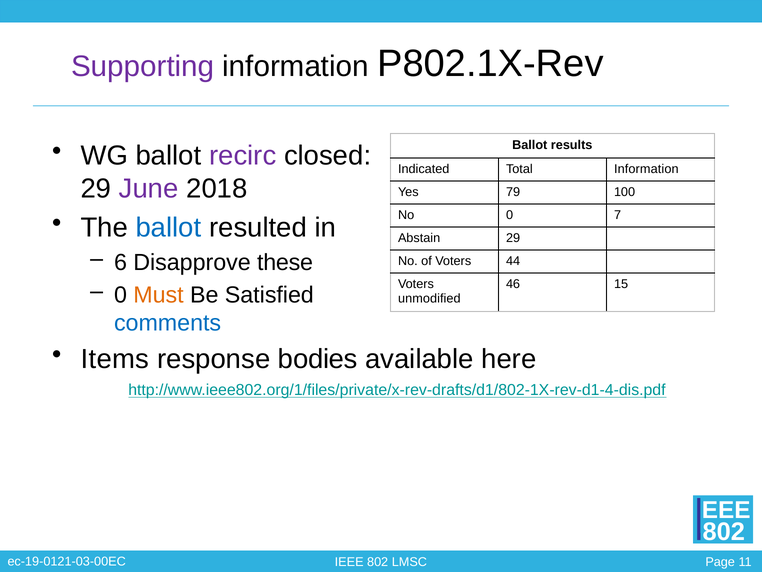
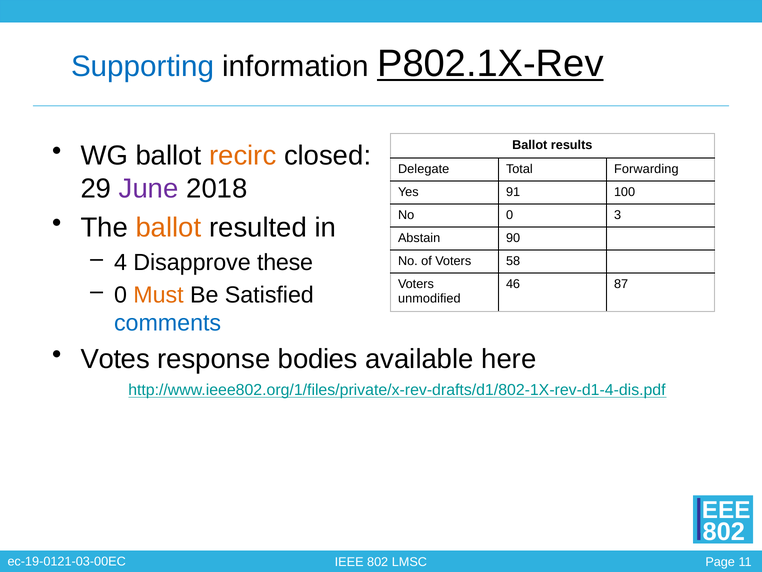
Supporting colour: purple -> blue
P802.1X-Rev underline: none -> present
recirc colour: purple -> orange
Indicated: Indicated -> Delegate
Total Information: Information -> Forwarding
79: 79 -> 91
7: 7 -> 3
ballot at (169, 227) colour: blue -> orange
Abstain 29: 29 -> 90
6: 6 -> 4
44: 44 -> 58
15: 15 -> 87
Items: Items -> Votes
